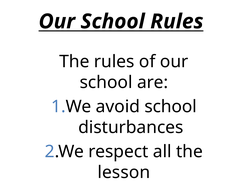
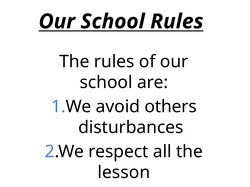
avoid school: school -> others
